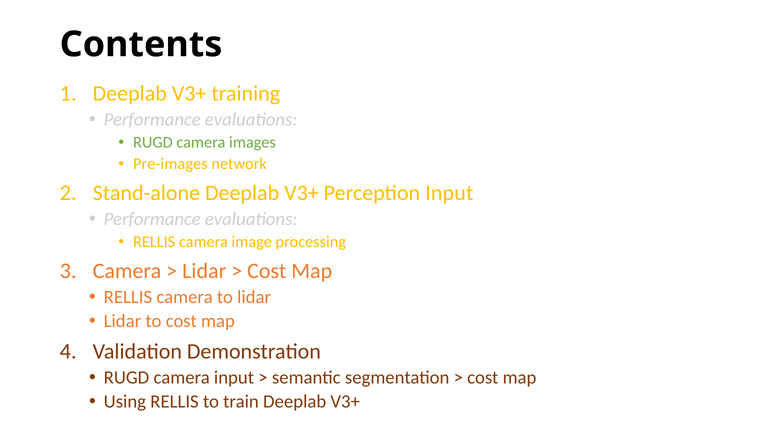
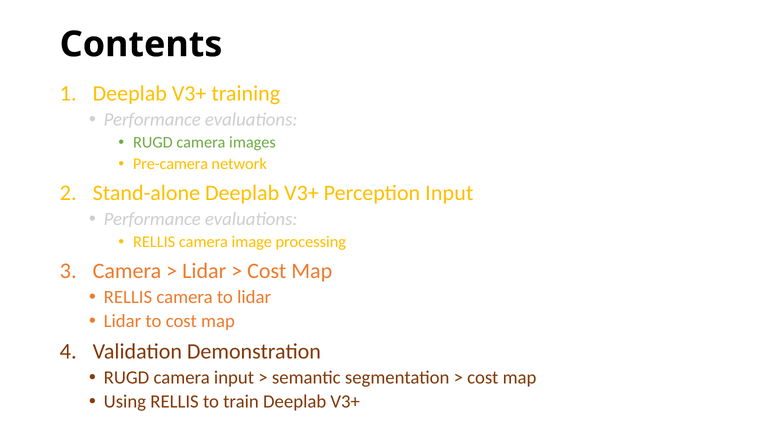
Pre-images: Pre-images -> Pre-camera
